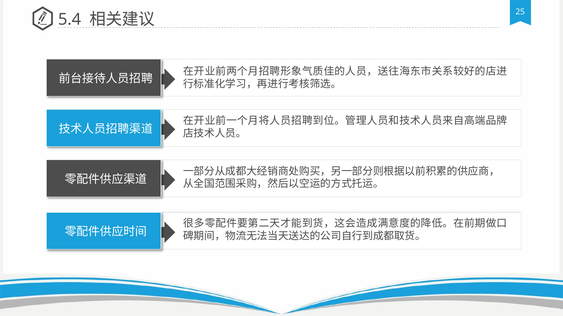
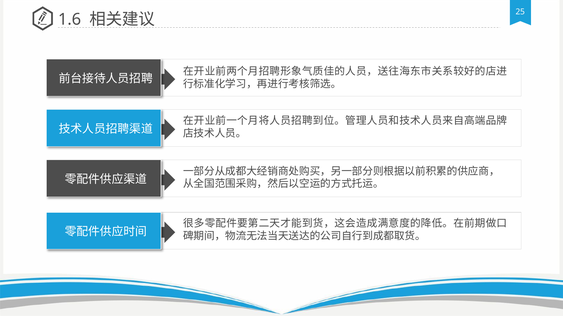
5.4: 5.4 -> 1.6
